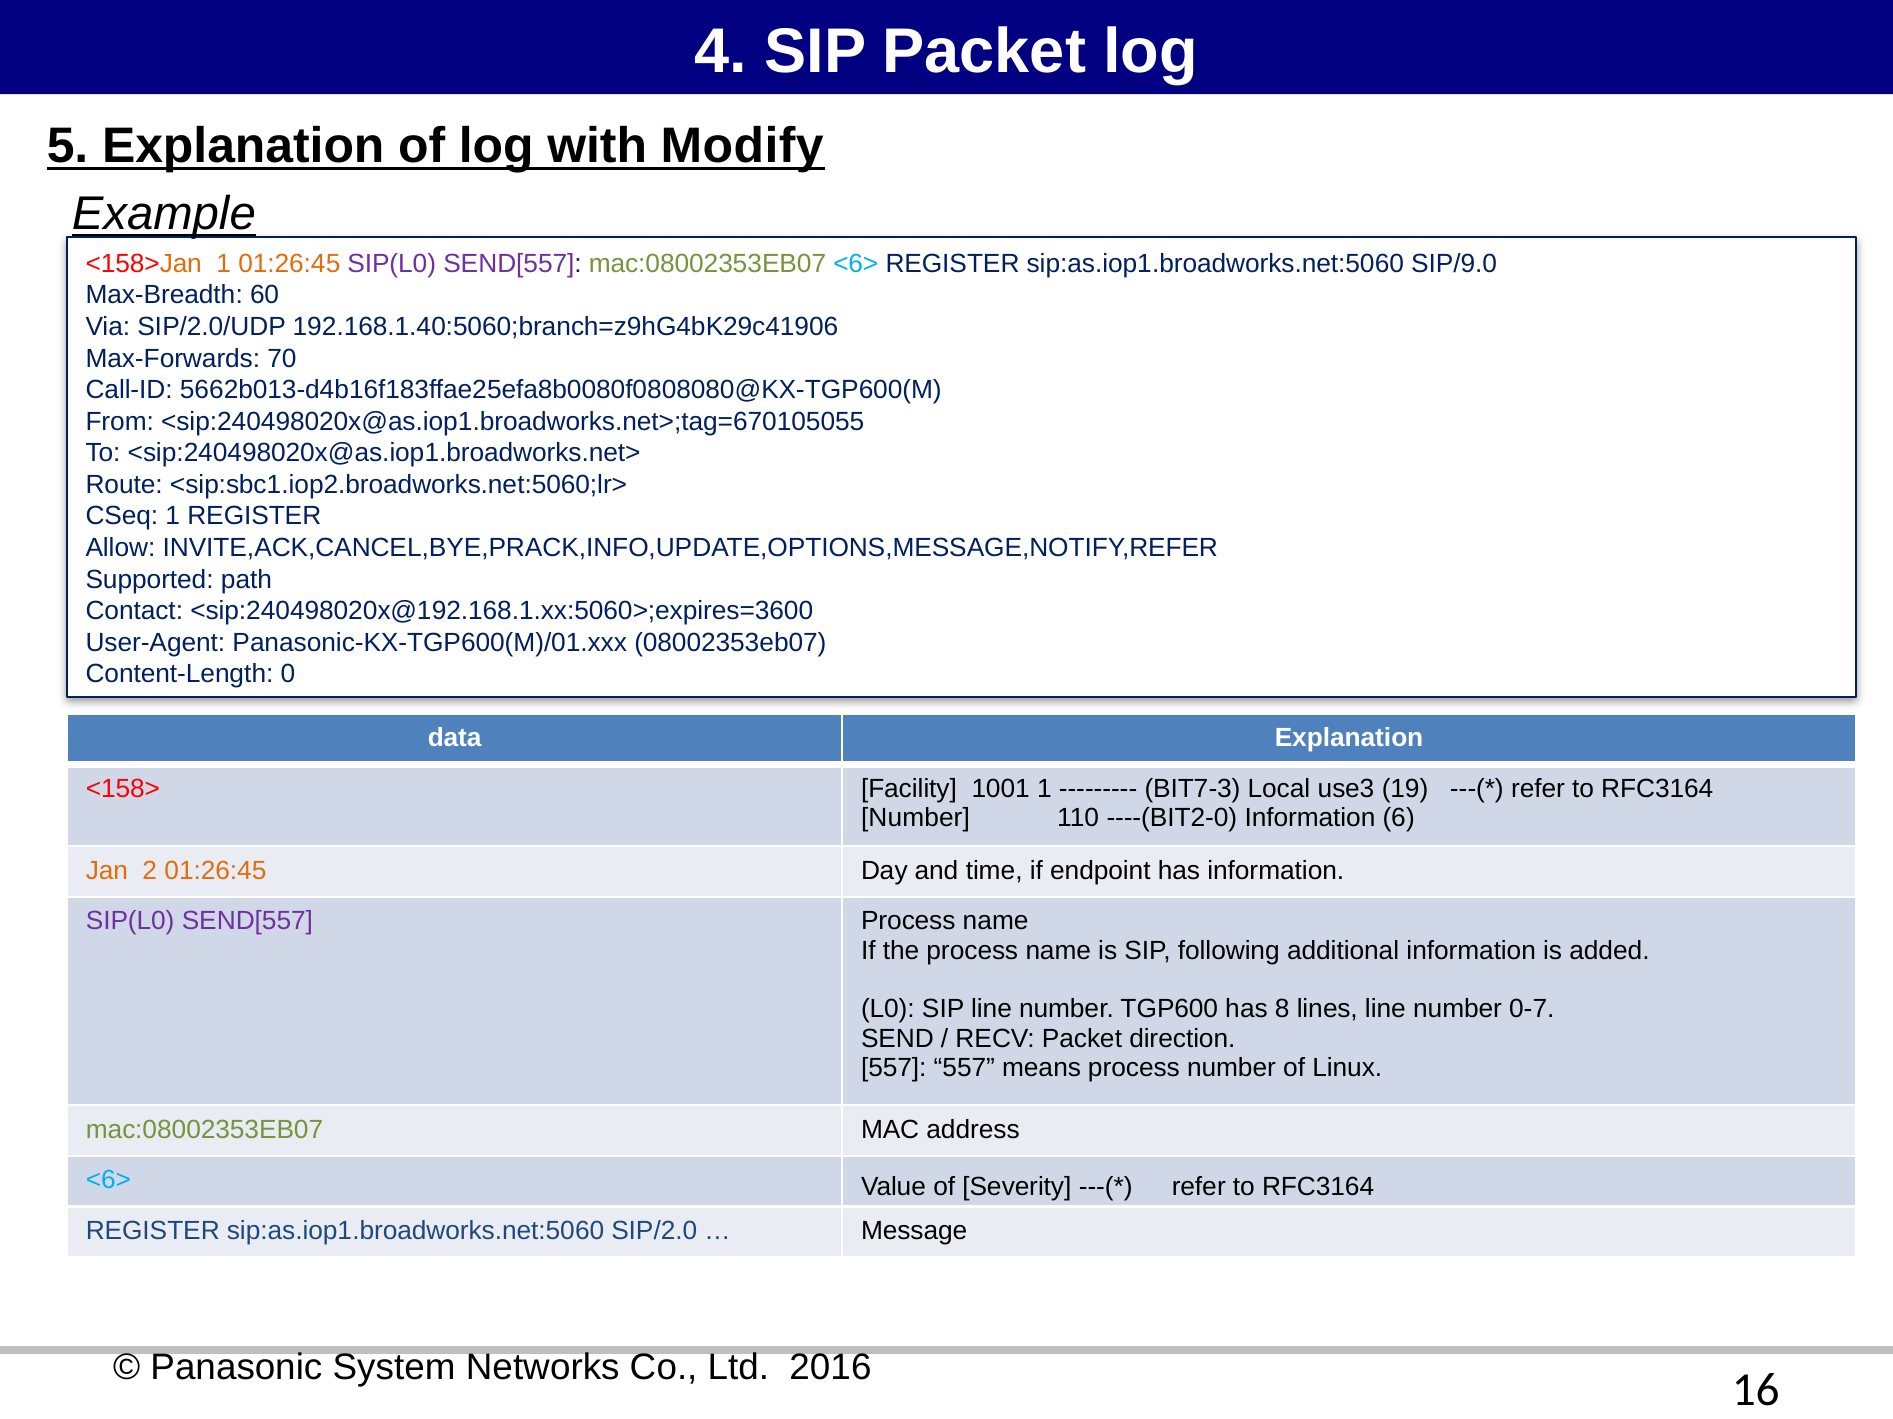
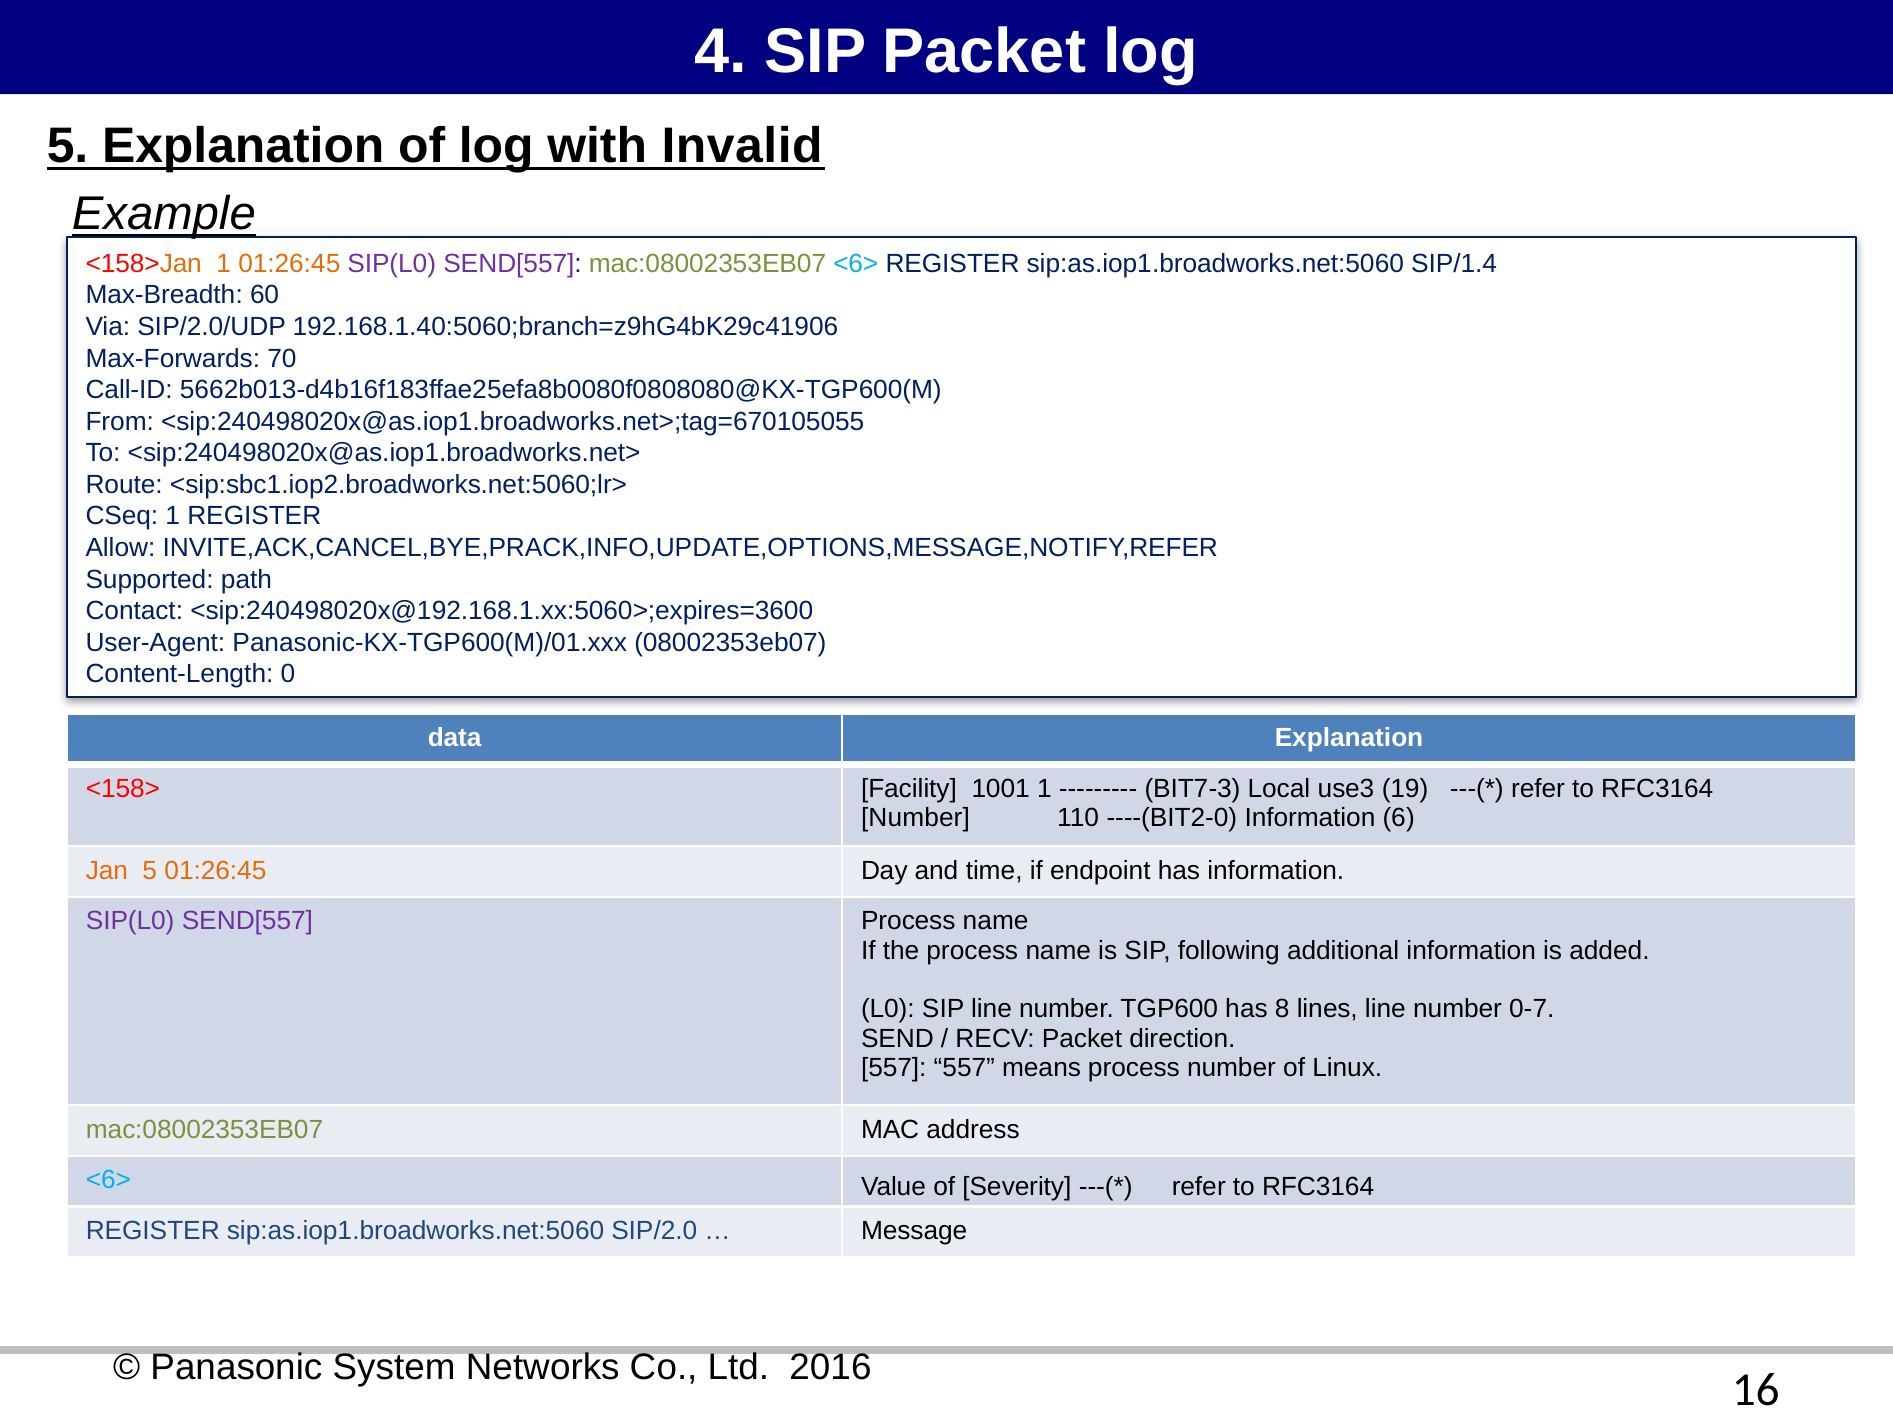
Modify: Modify -> Invalid
SIP/9.0: SIP/9.0 -> SIP/1.4
Jan 2: 2 -> 5
